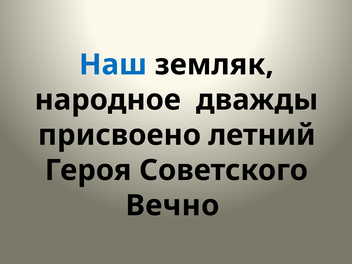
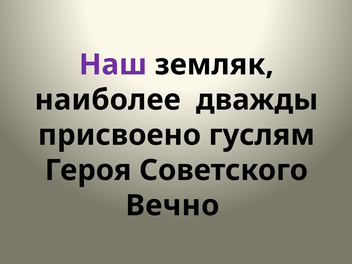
Наш colour: blue -> purple
народное: народное -> наиболее
летний: летний -> гуслям
